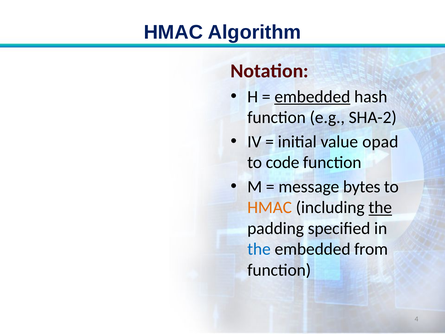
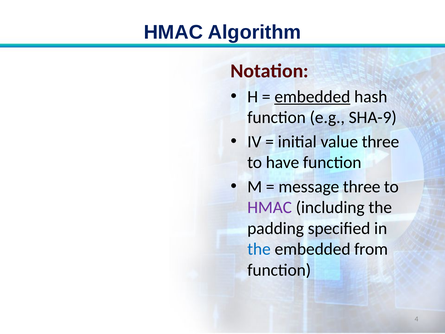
SHA-2: SHA-2 -> SHA-9
value opad: opad -> three
code: code -> have
message bytes: bytes -> three
HMAC at (270, 207) colour: orange -> purple
the at (380, 207) underline: present -> none
